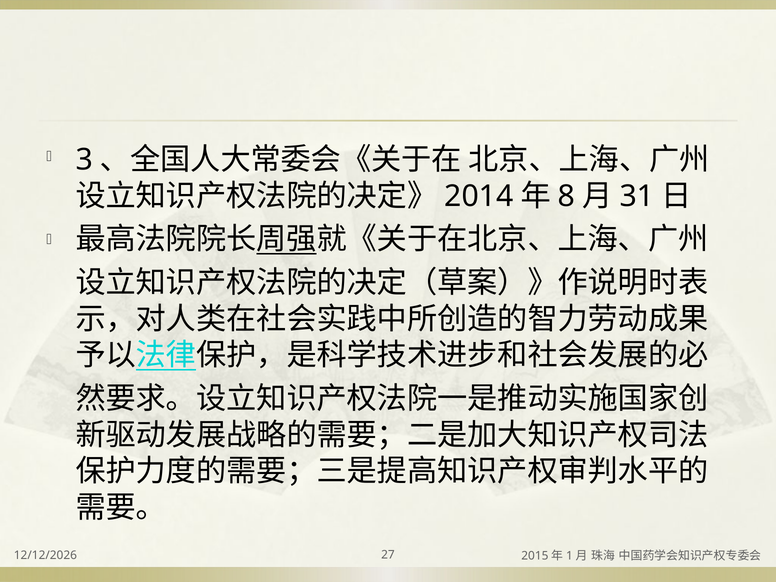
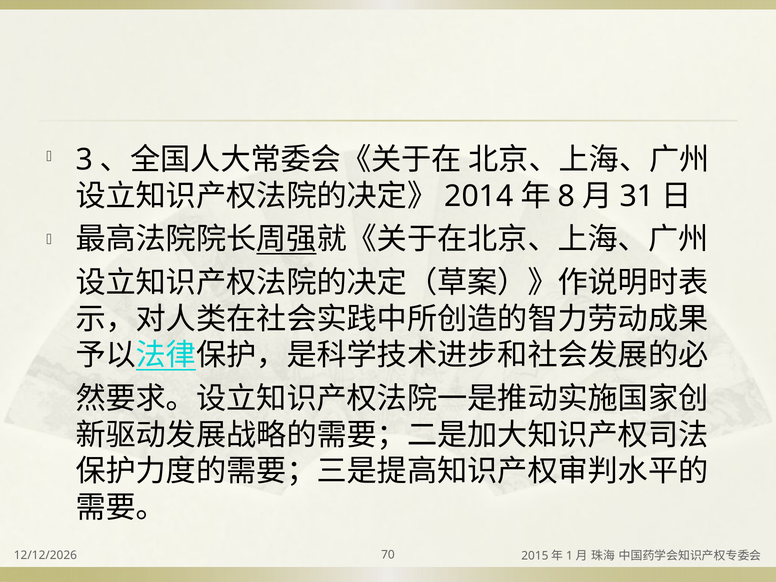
27: 27 -> 70
